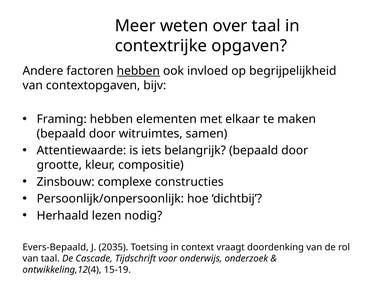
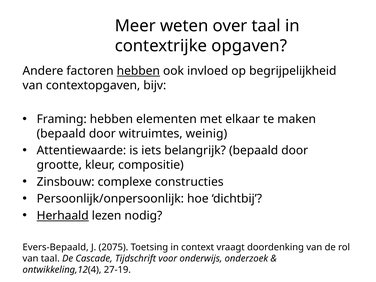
samen: samen -> weinig
Herhaald underline: none -> present
2035: 2035 -> 2075
15-19: 15-19 -> 27-19
